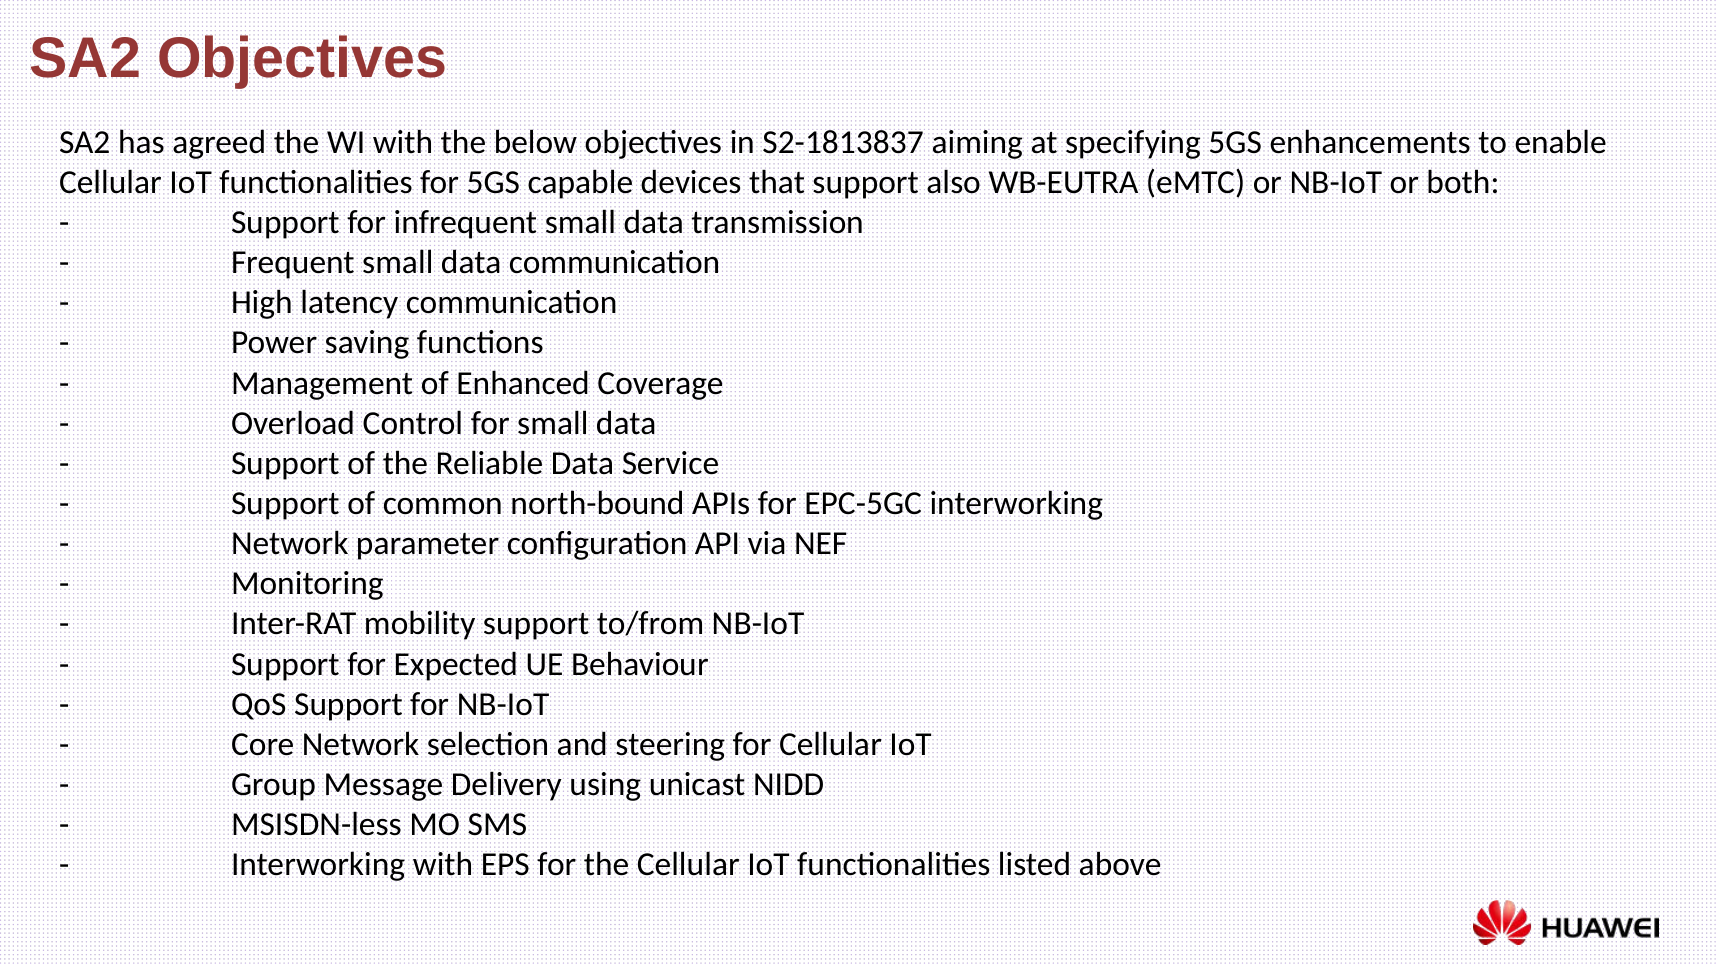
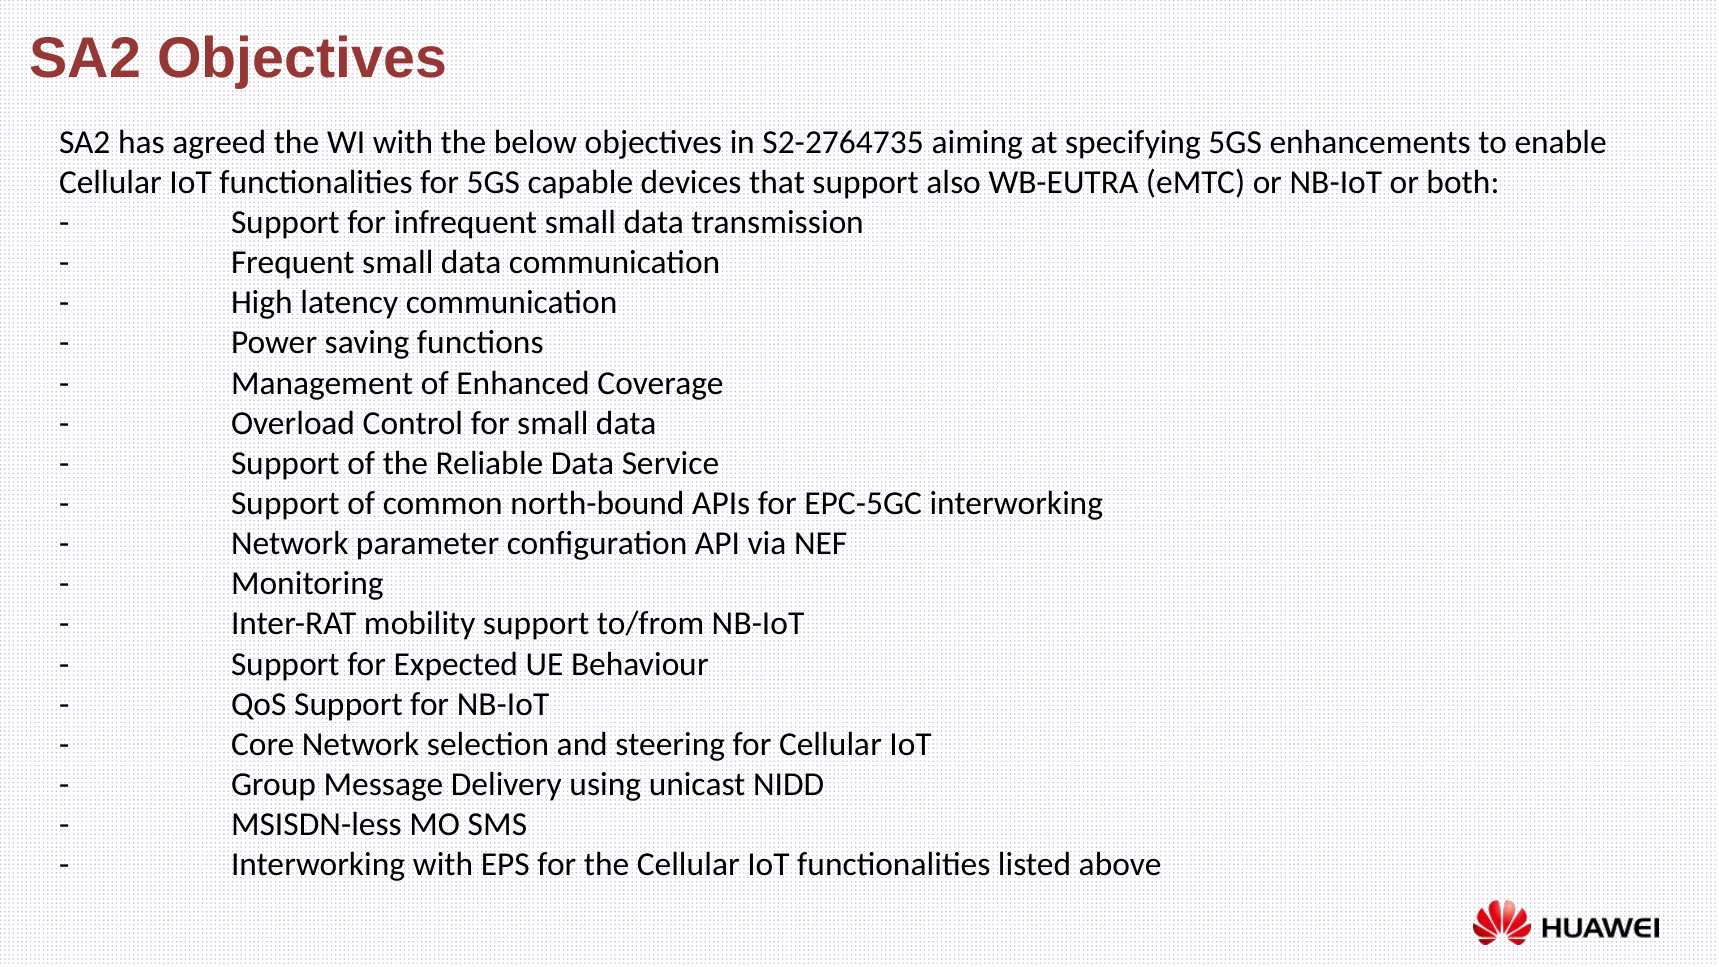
S2-1813837: S2-1813837 -> S2-2764735
